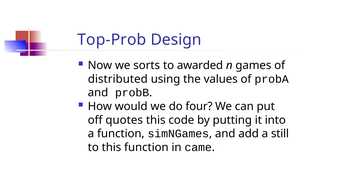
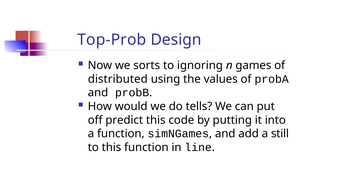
awarded: awarded -> ignoring
four: four -> tells
quotes: quotes -> predict
came: came -> line
